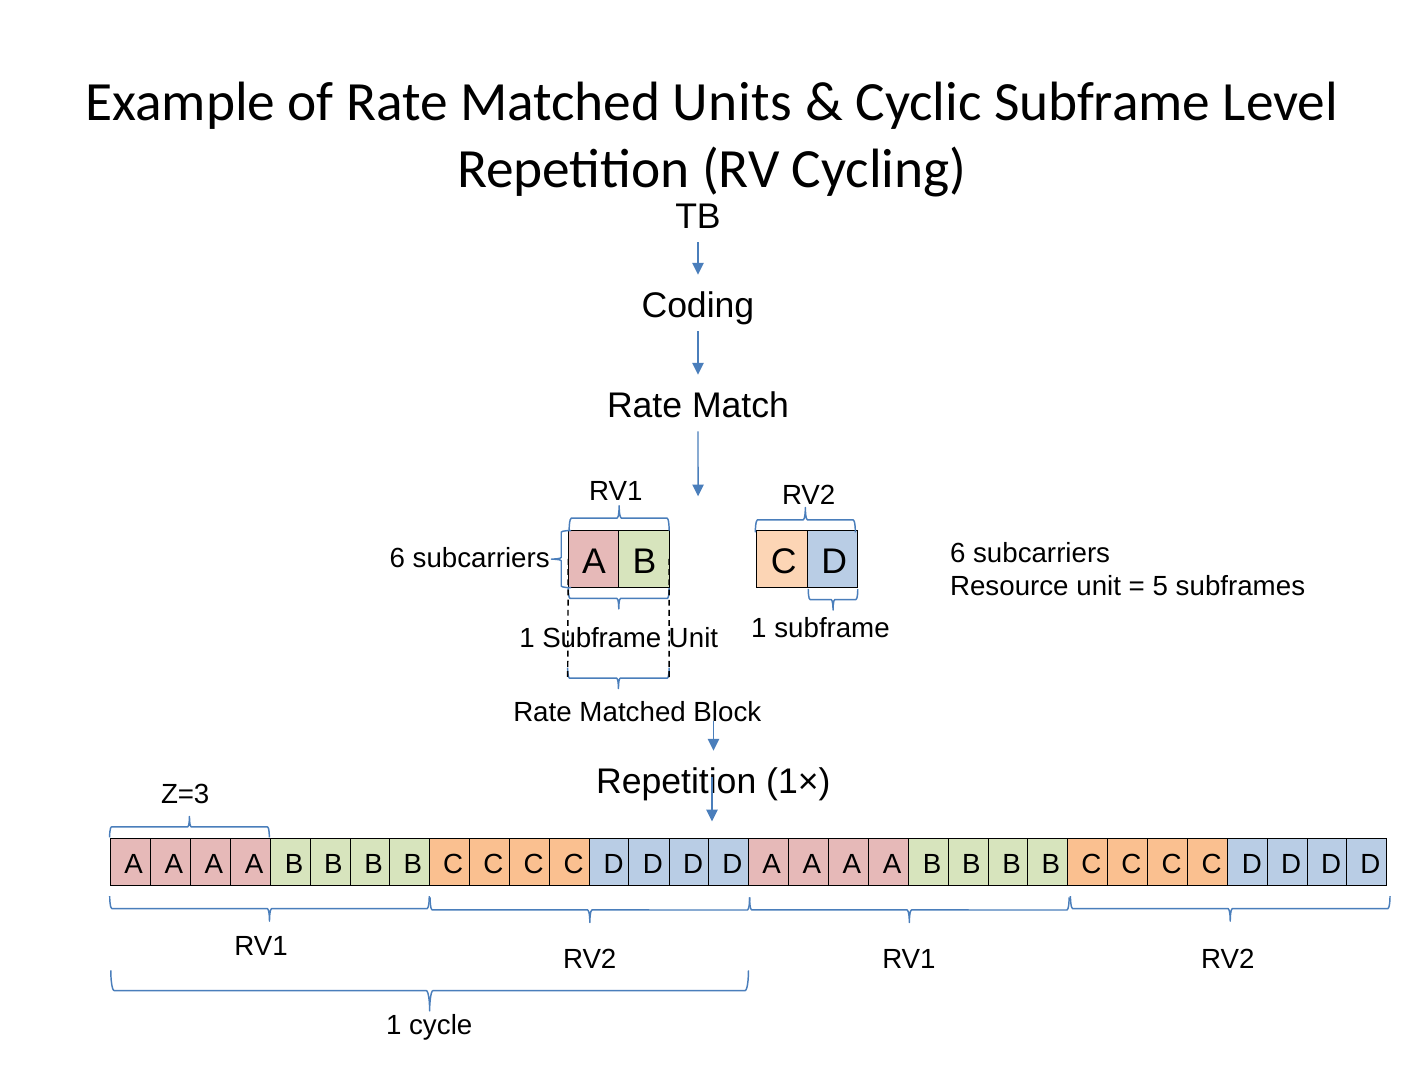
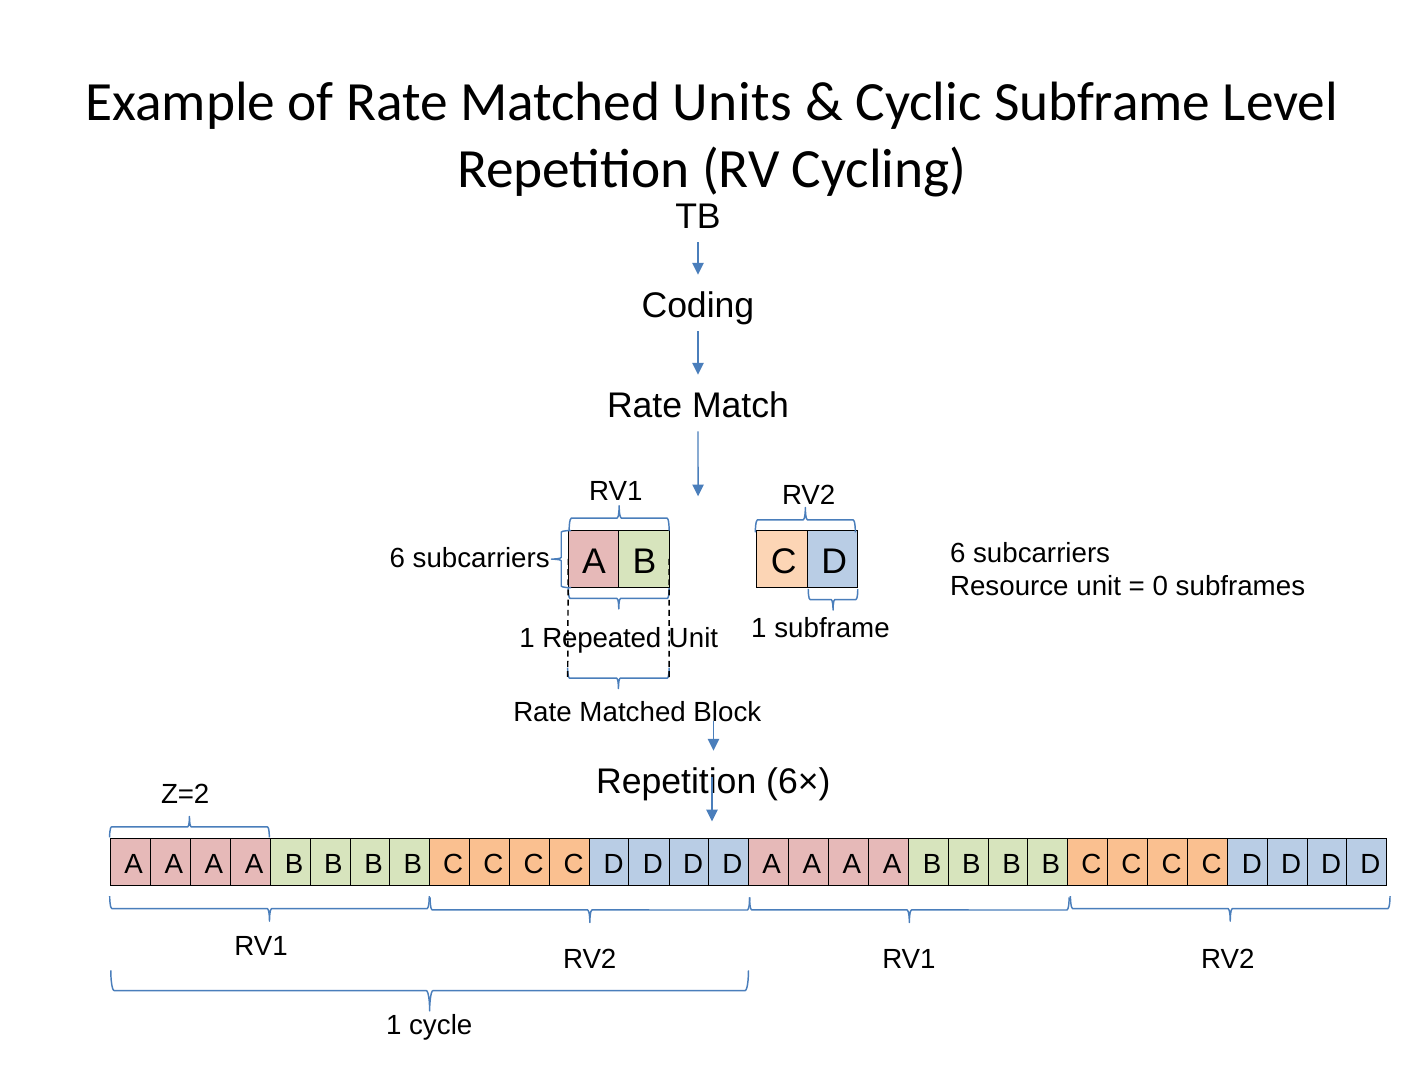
5: 5 -> 0
Subframe at (602, 638): Subframe -> Repeated
1×: 1× -> 6×
Z=3: Z=3 -> Z=2
